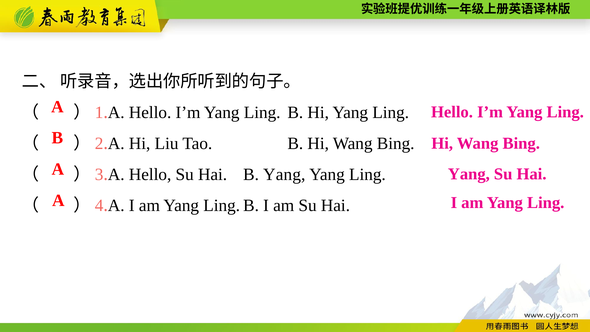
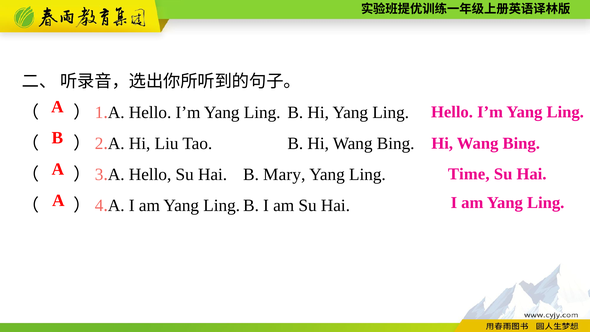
Yang at (469, 174): Yang -> Time
B Yang: Yang -> Mary
